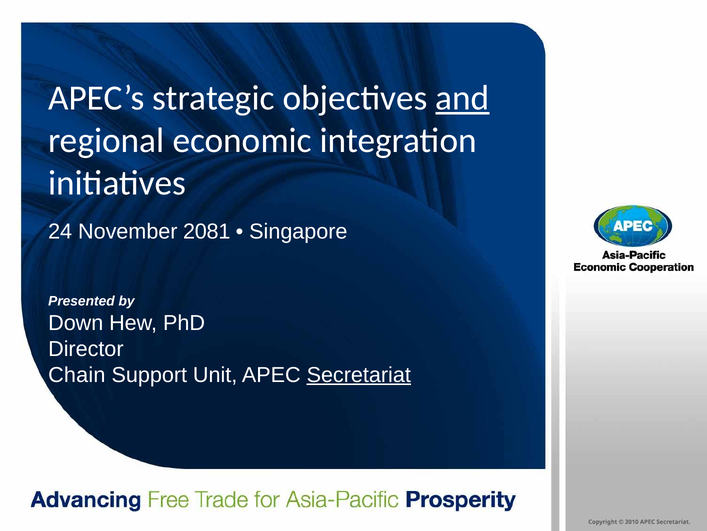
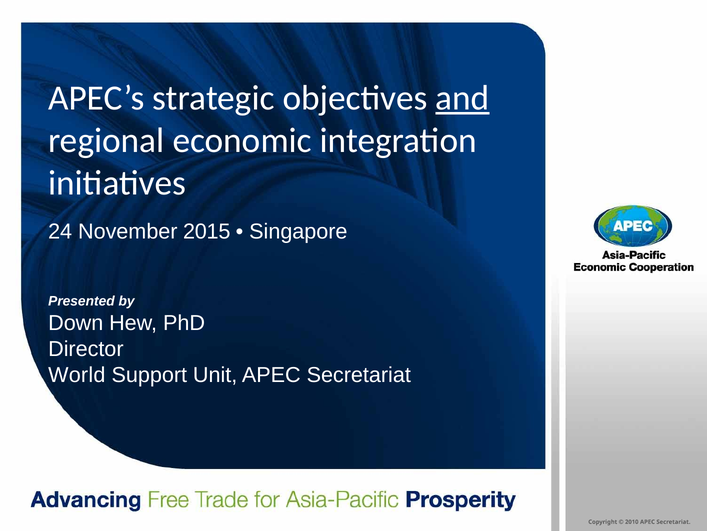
2081: 2081 -> 2015
Chain: Chain -> World
Secretariat at (359, 374) underline: present -> none
